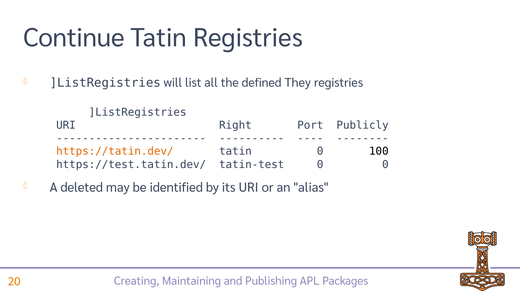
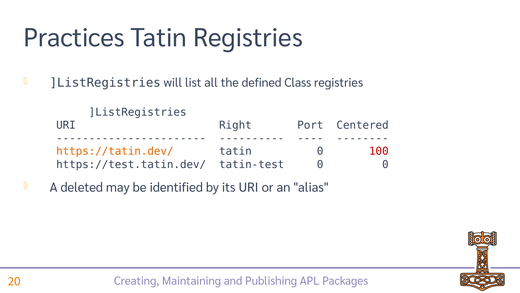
Continue: Continue -> Practices
They: They -> Class
Publicly: Publicly -> Centered
100 colour: black -> red
